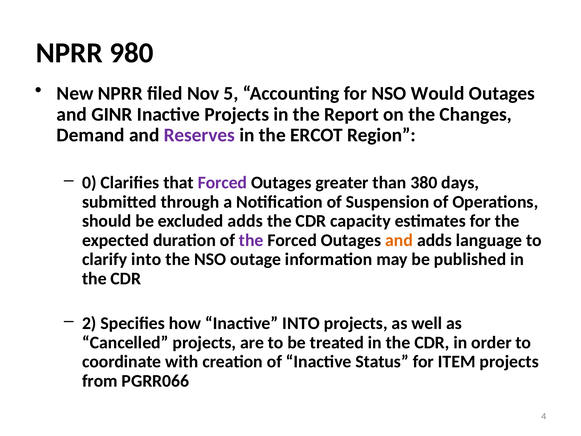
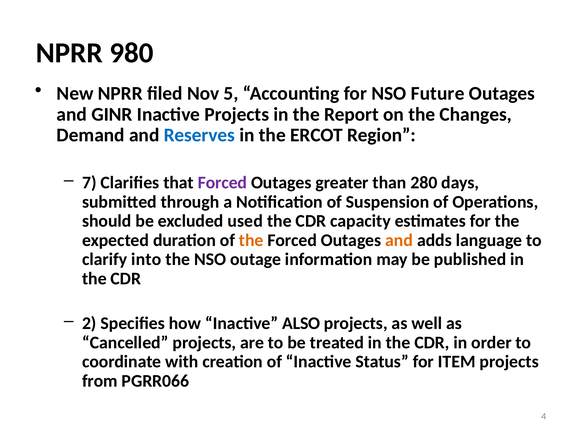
Would: Would -> Future
Reserves colour: purple -> blue
0: 0 -> 7
380: 380 -> 280
excluded adds: adds -> used
the at (251, 240) colour: purple -> orange
Inactive INTO: INTO -> ALSO
